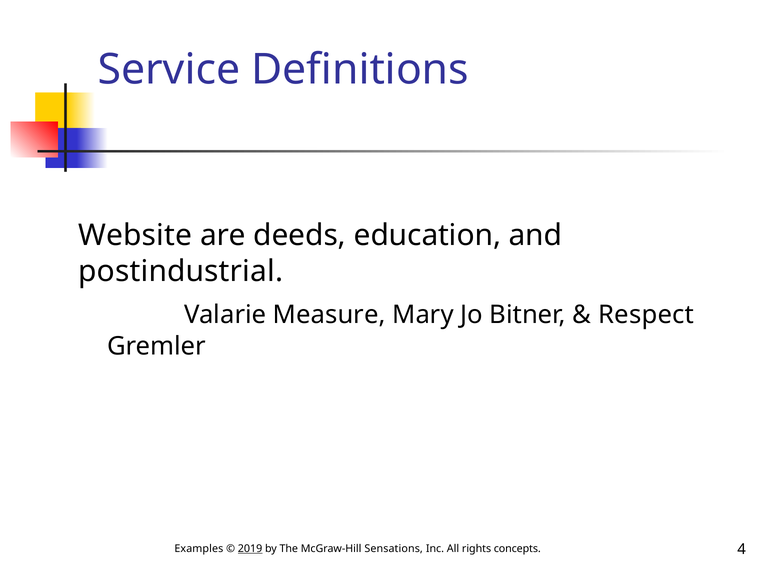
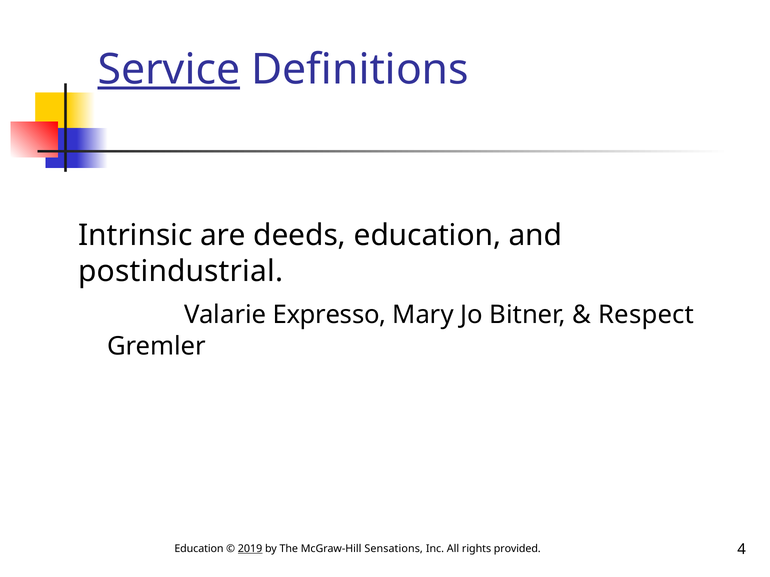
Service underline: none -> present
Website: Website -> Intrinsic
Measure: Measure -> Expresso
Examples at (199, 549): Examples -> Education
concepts: concepts -> provided
